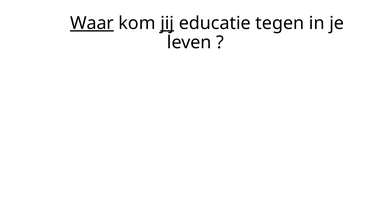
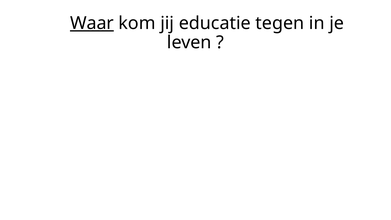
jij underline: present -> none
